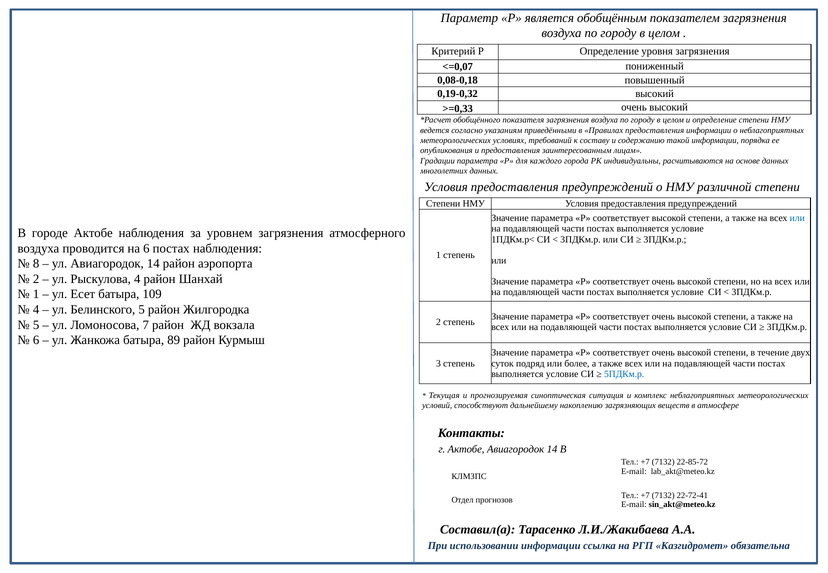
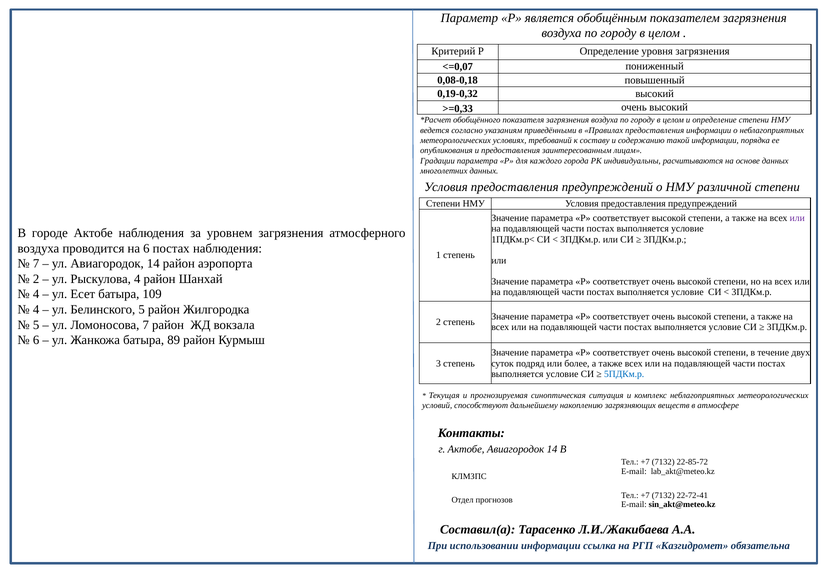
или at (797, 218) colour: blue -> purple
8 at (36, 264): 8 -> 7
1 at (36, 294): 1 -> 4
